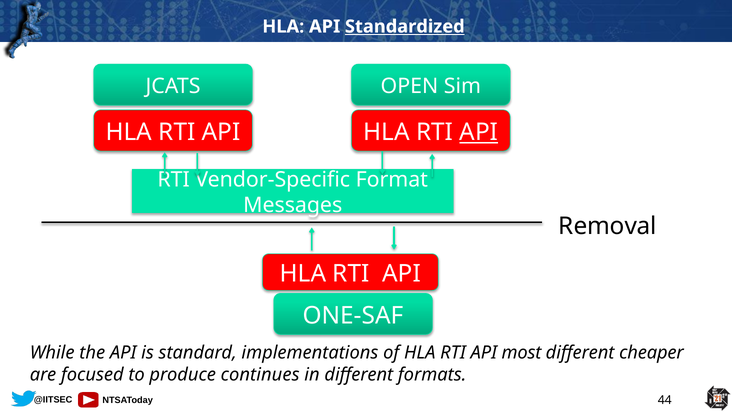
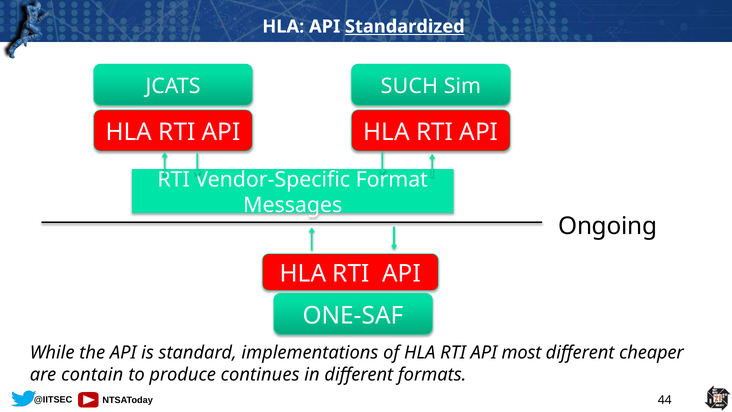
OPEN: OPEN -> SUCH
API at (479, 132) underline: present -> none
Removal: Removal -> Ongoing
focused: focused -> contain
